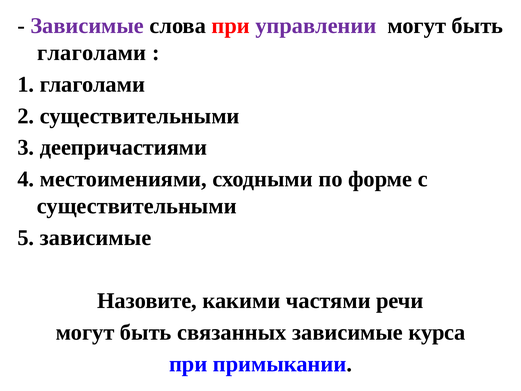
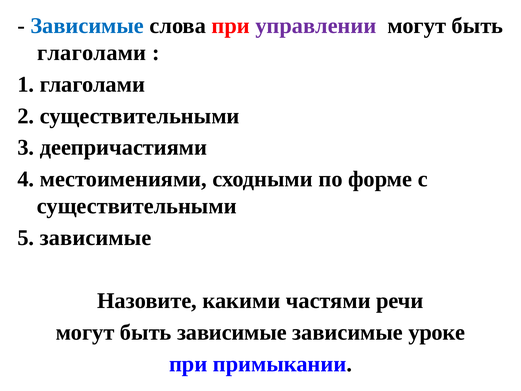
Зависимые at (87, 26) colour: purple -> blue
быть связанных: связанных -> зависимые
курса: курса -> уроке
